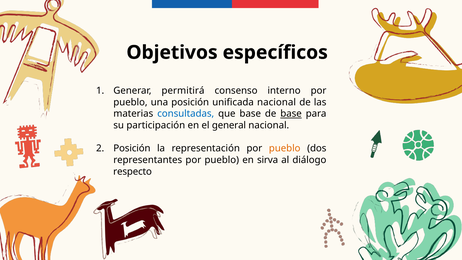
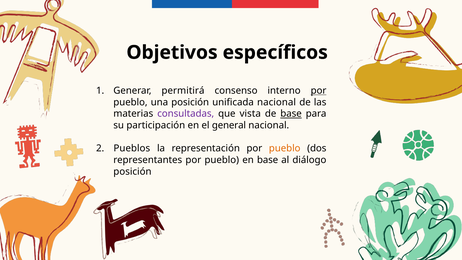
por at (319, 91) underline: none -> present
consultadas colour: blue -> purple
que base: base -> vista
Posición at (132, 148): Posición -> Pueblos
en sirva: sirva -> base
respecto at (133, 171): respecto -> posición
